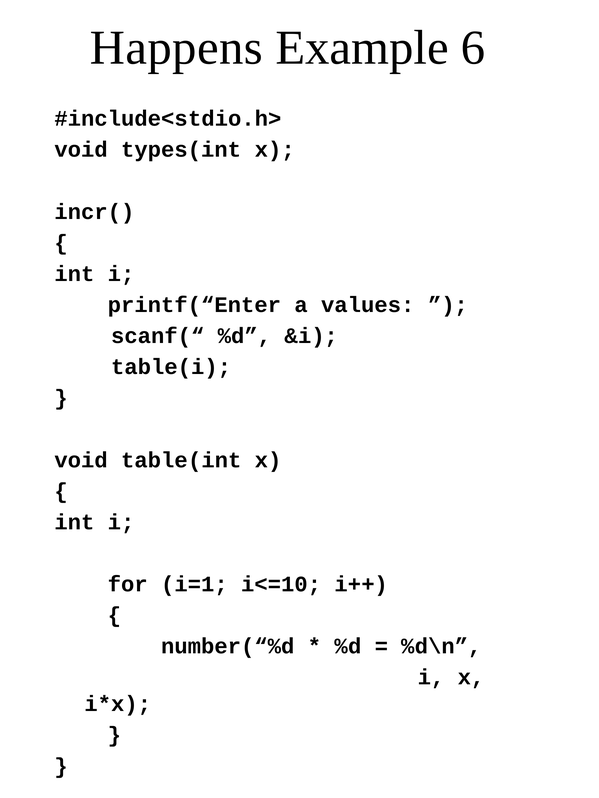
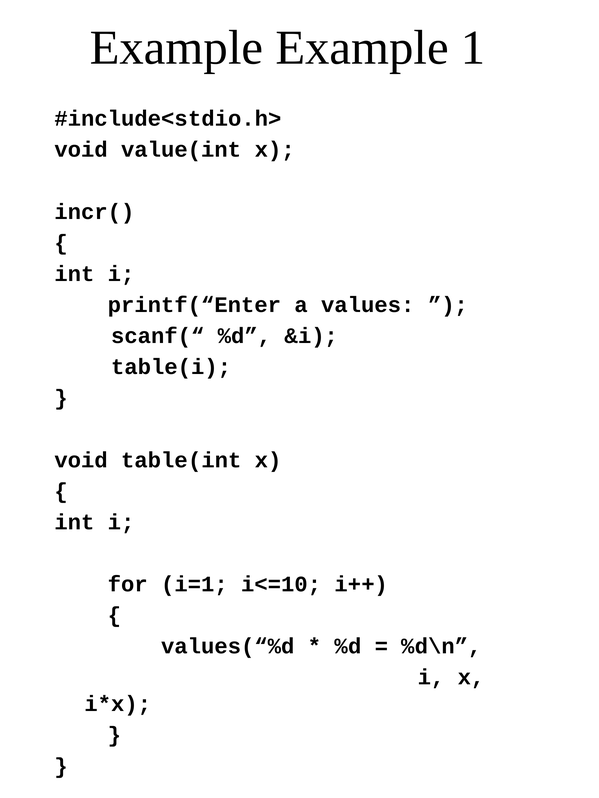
Happens at (176, 48): Happens -> Example
6: 6 -> 1
types(int: types(int -> value(int
number(“%d: number(“%d -> values(“%d
